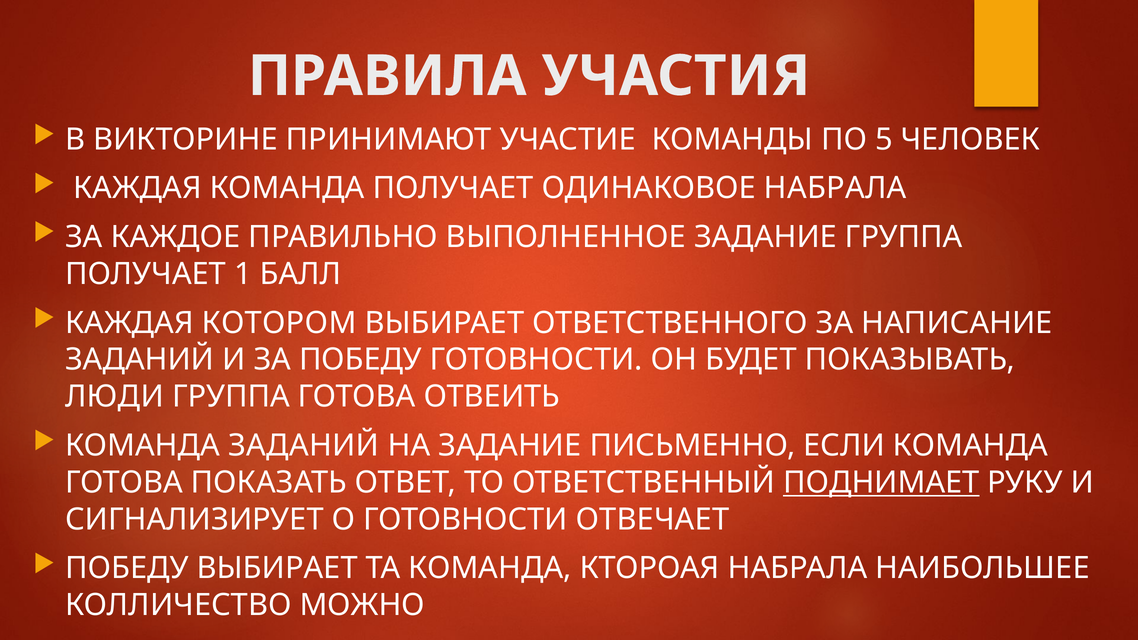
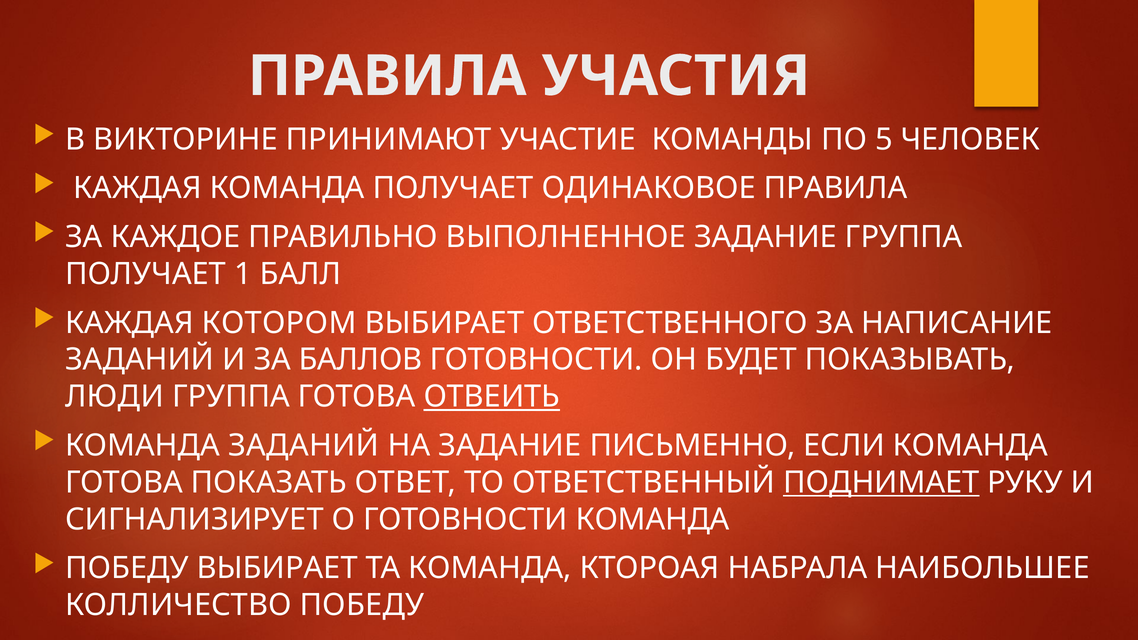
ОДИНАКОВОЕ НАБРАЛА: НАБРАЛА -> ПРАВИЛА
ЗА ПОБЕДУ: ПОБЕДУ -> БАЛЛОВ
ОТВЕИТЬ underline: none -> present
ГОТОВНОСТИ ОТВЕЧАЕТ: ОТВЕЧАЕТ -> КОМАНДА
КОЛЛИЧЕСТВО МОЖНО: МОЖНО -> ПОБЕДУ
